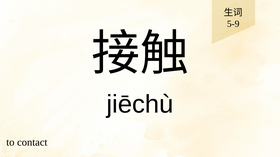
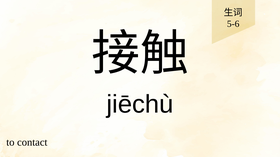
5-9: 5-9 -> 5-6
